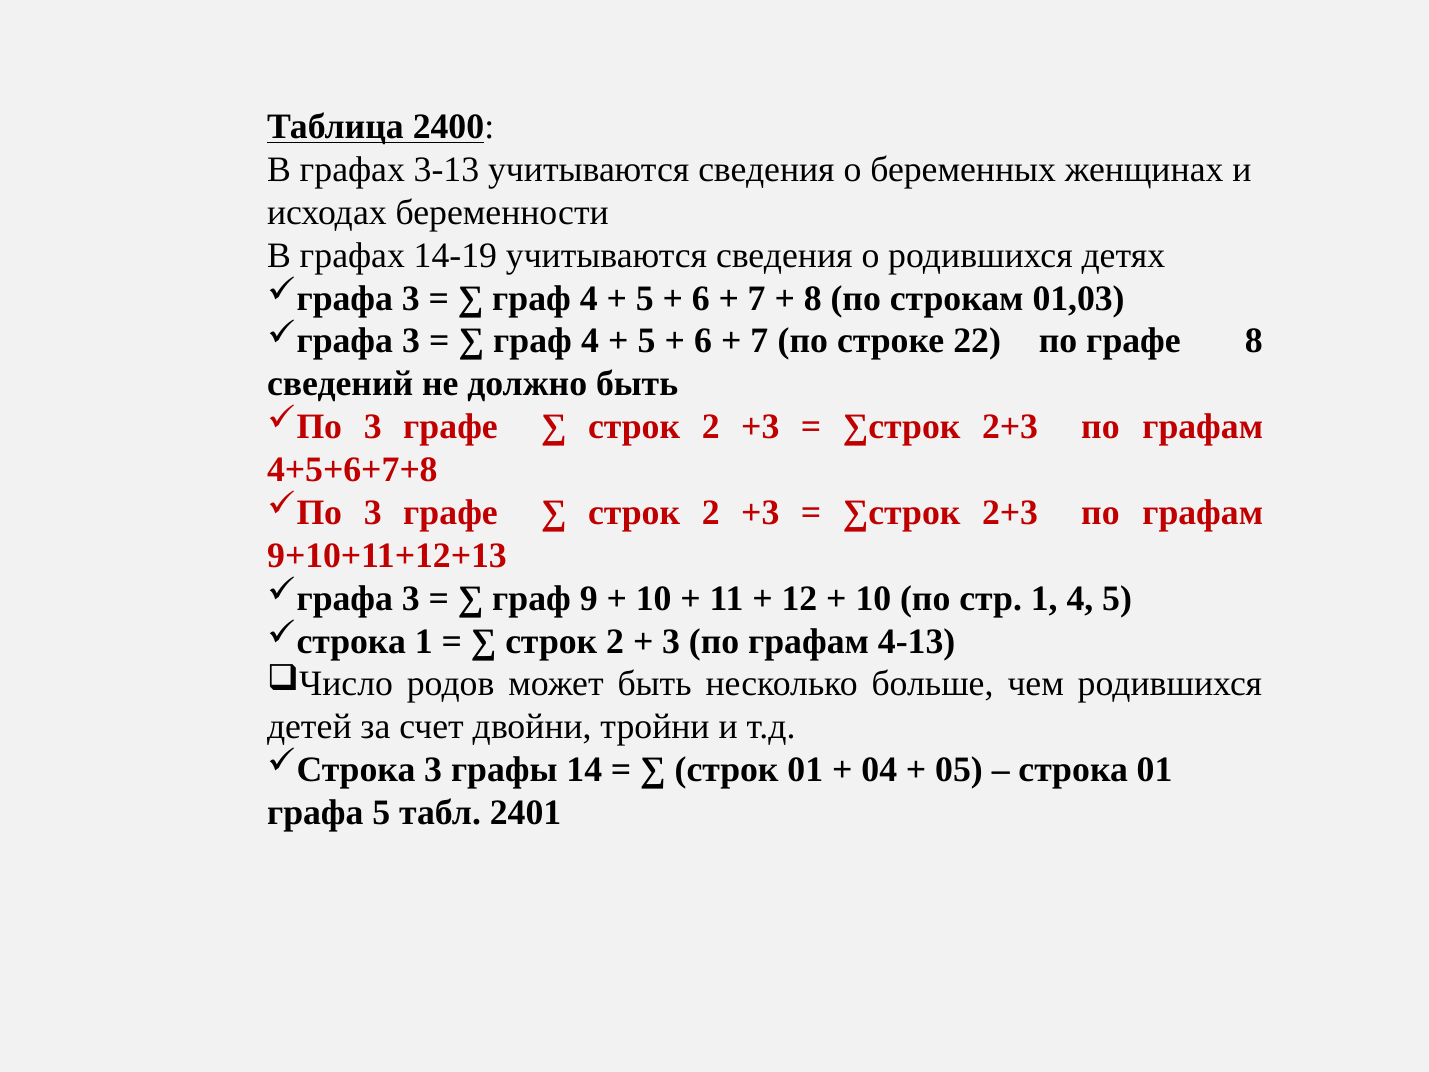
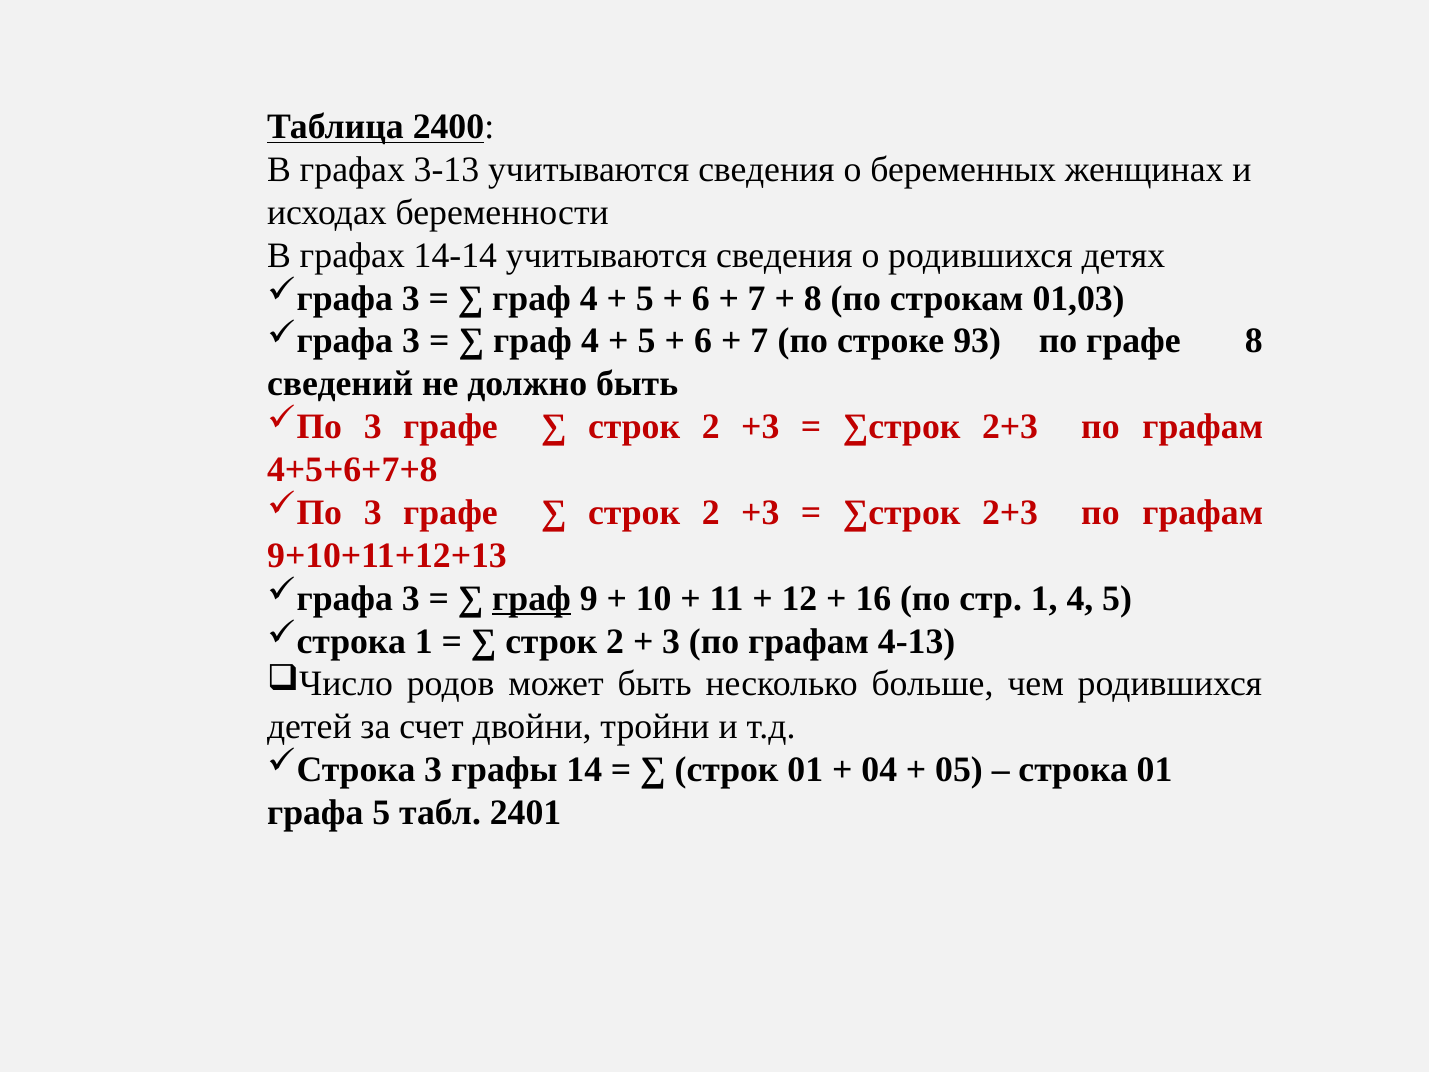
14-19: 14-19 -> 14-14
22: 22 -> 93
граф at (532, 598) underline: none -> present
10 at (873, 598): 10 -> 16
